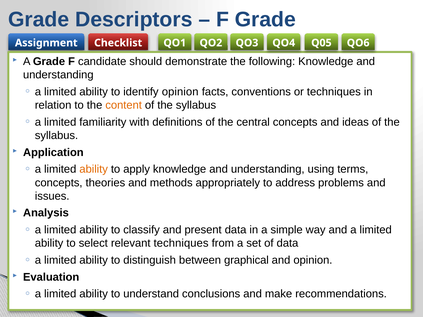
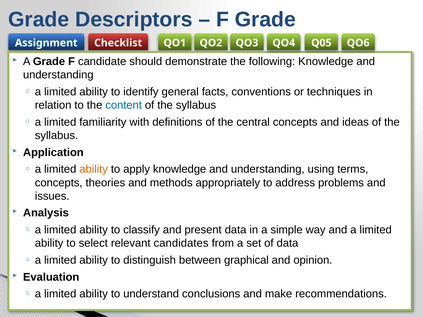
identify opinion: opinion -> general
content colour: orange -> blue
relevant techniques: techniques -> candidates
